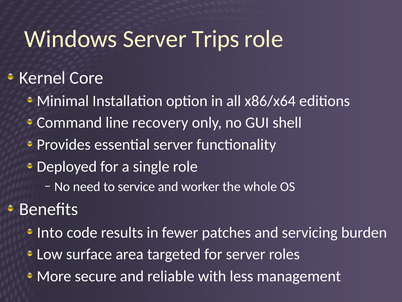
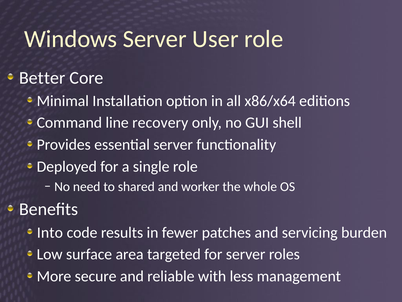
Trips: Trips -> User
Kernel: Kernel -> Better
service: service -> shared
